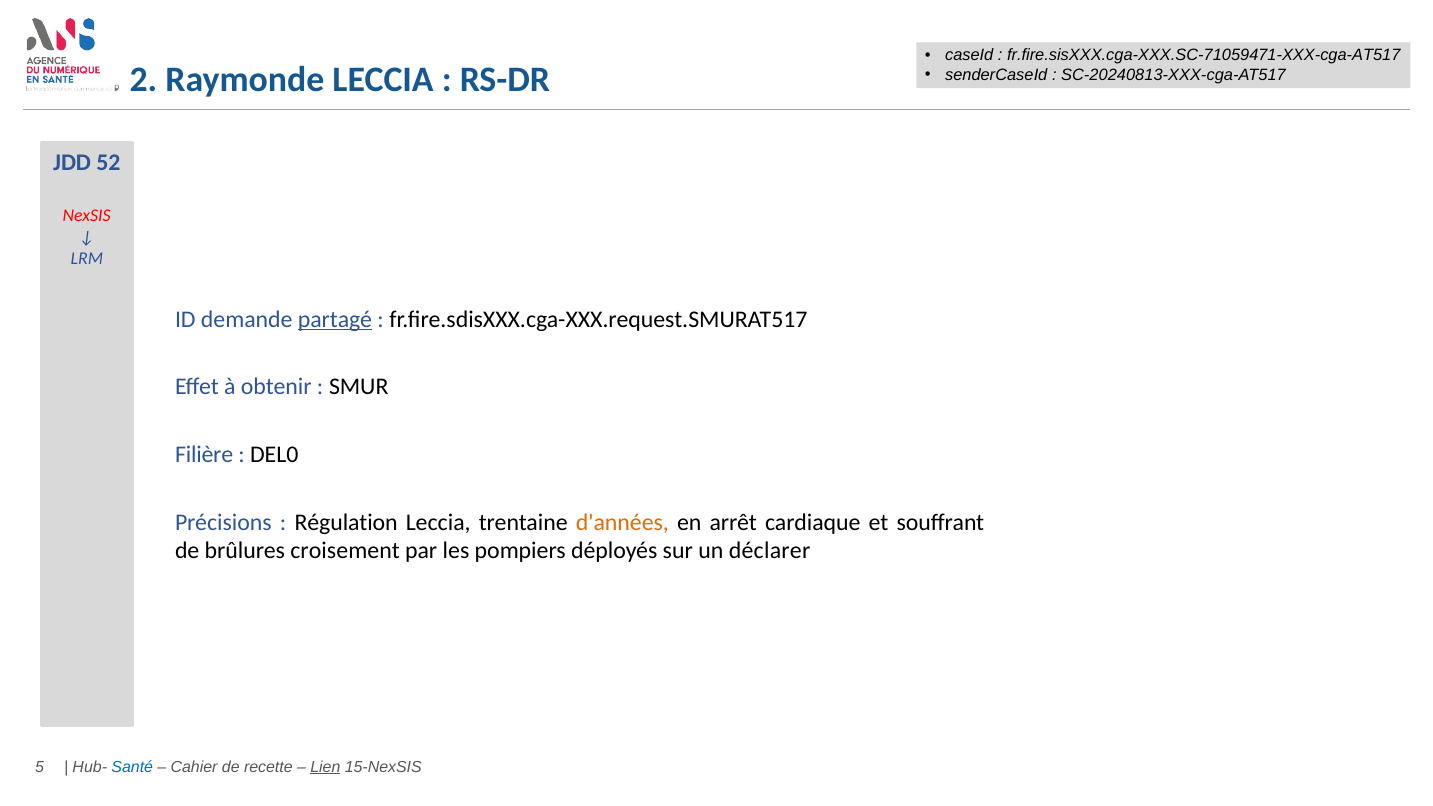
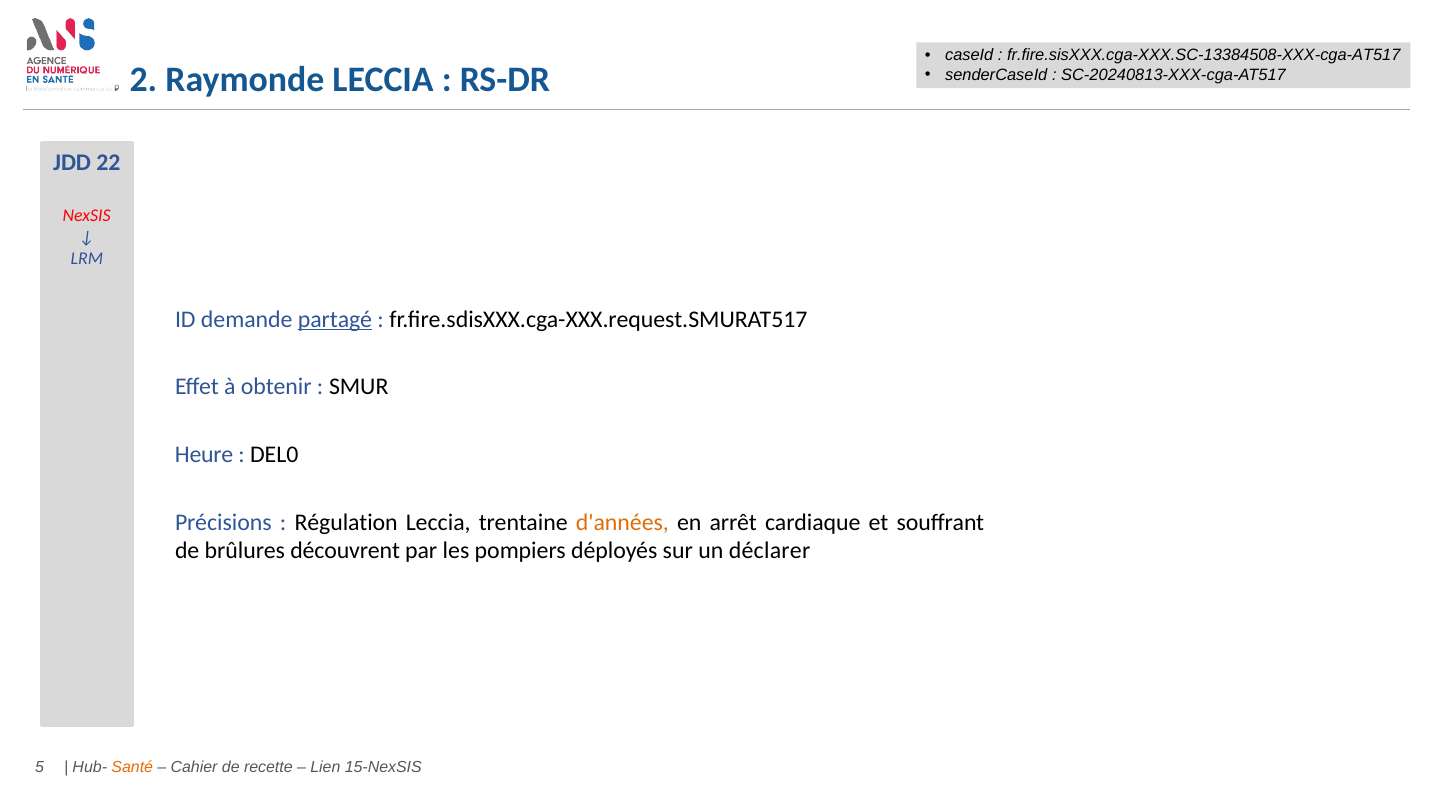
fr.fire.sisXXX.cga-XXX.SC-71059471-XXX-cga-AT517: fr.fire.sisXXX.cga-XXX.SC-71059471-XXX-cga-AT517 -> fr.fire.sisXXX.cga-XXX.SC-13384508-XXX-cga-AT517
52: 52 -> 22
Filière: Filière -> Heure
croisement: croisement -> découvrent
Santé colour: blue -> orange
Lien underline: present -> none
